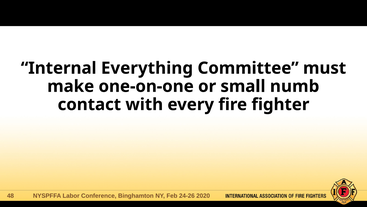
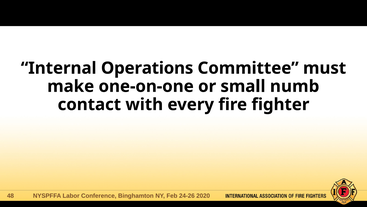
Everything: Everything -> Operations
